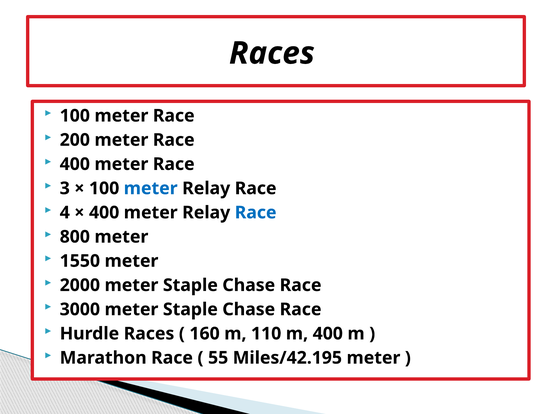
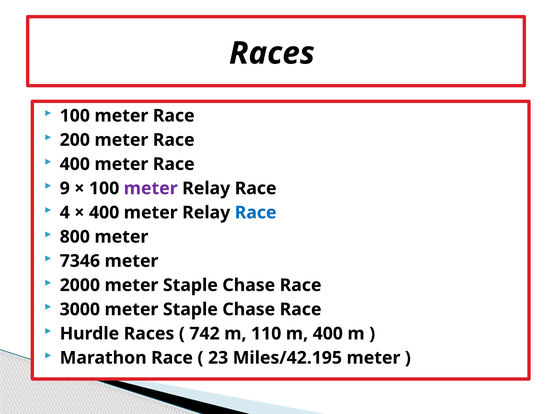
3: 3 -> 9
meter at (151, 188) colour: blue -> purple
1550: 1550 -> 7346
160: 160 -> 742
55: 55 -> 23
